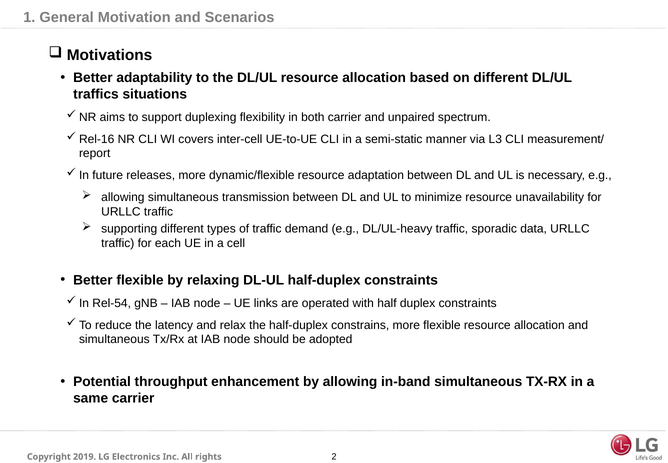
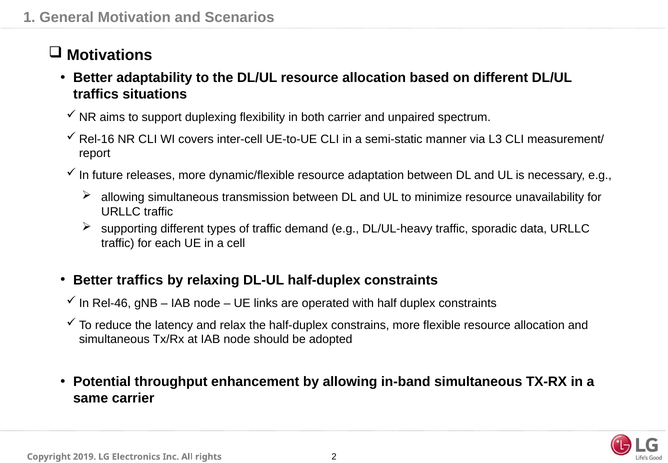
Better flexible: flexible -> traffics
Rel-54: Rel-54 -> Rel-46
